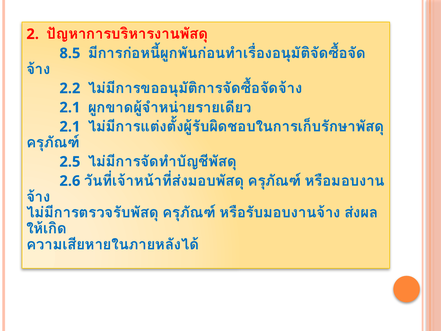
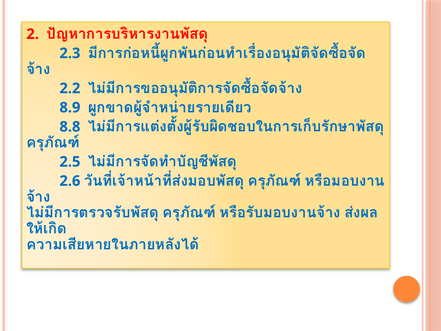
8.5: 8.5 -> 2.3
2.1 at (70, 107): 2.1 -> 8.9
2.1 at (70, 127): 2.1 -> 8.8
